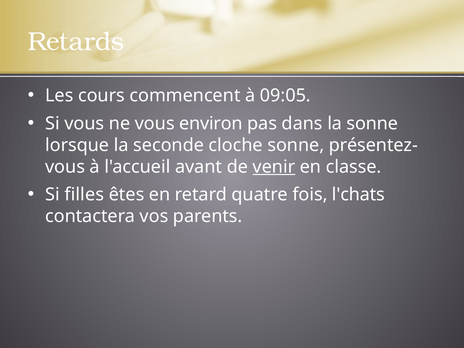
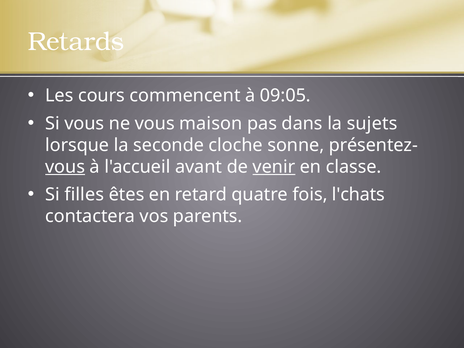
environ: environ -> maison
la sonne: sonne -> sujets
vous at (65, 167) underline: none -> present
